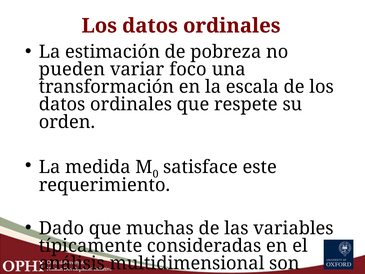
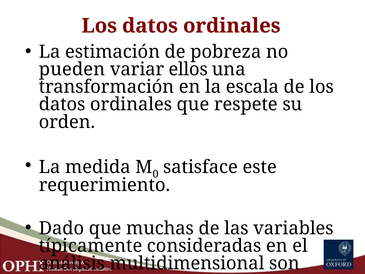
foco: foco -> ellos
